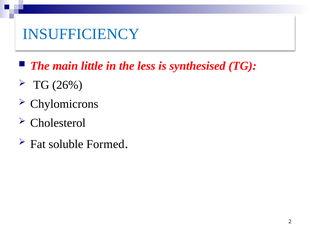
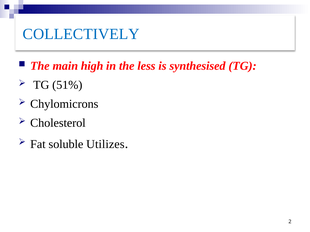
INSUFFICIENCY: INSUFFICIENCY -> COLLECTIVELY
little: little -> high
26%: 26% -> 51%
Formed: Formed -> Utilizes
